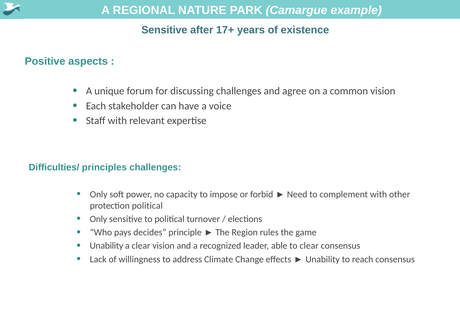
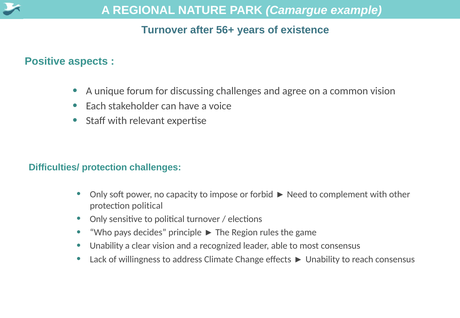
Sensitive at (164, 30): Sensitive -> Turnover
17+: 17+ -> 56+
Difficulties/ principles: principles -> protection
to clear: clear -> most
